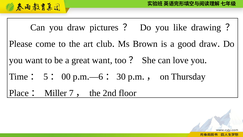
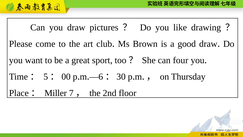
great want: want -> sport
love: love -> four
